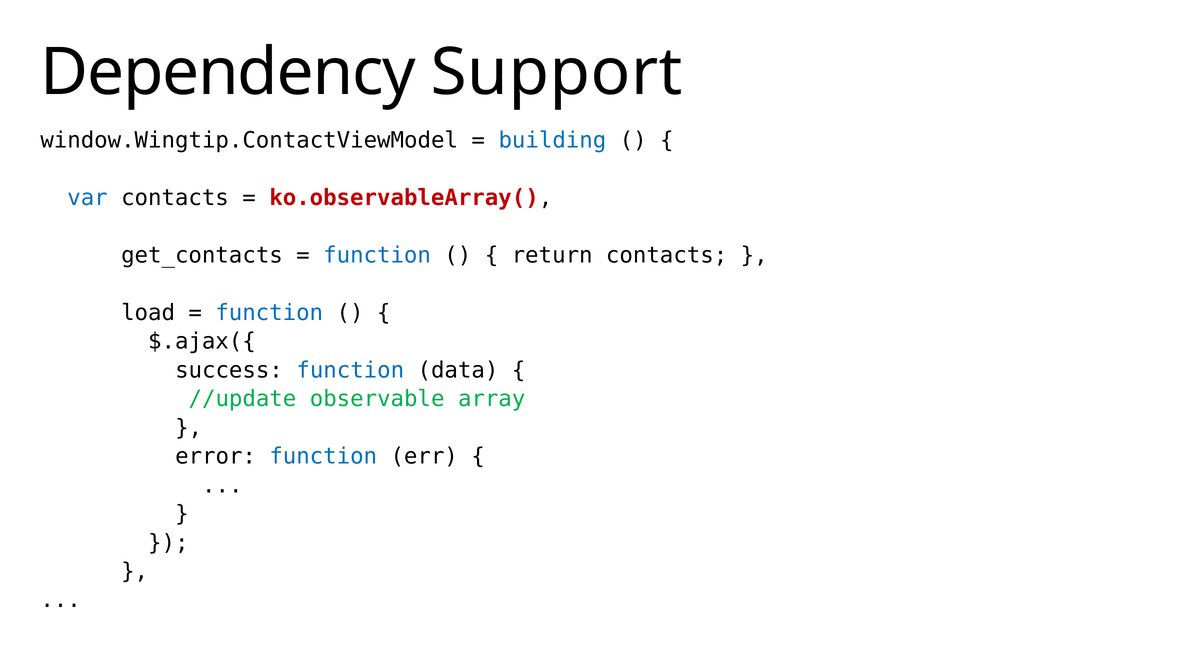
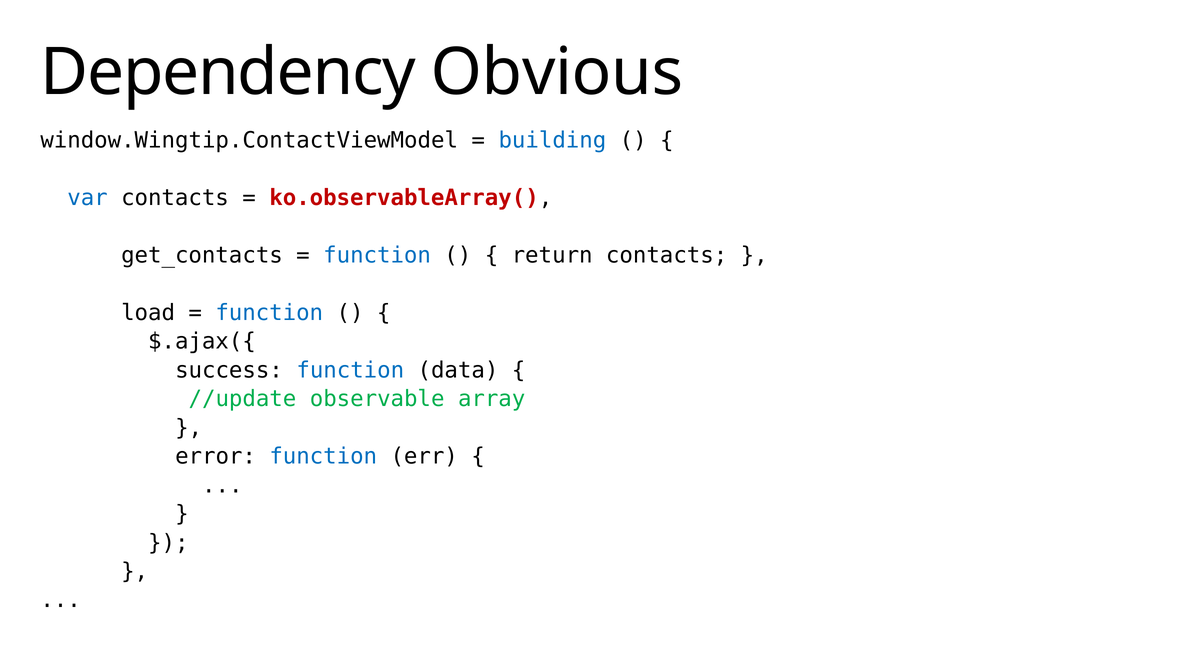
Support: Support -> Obvious
